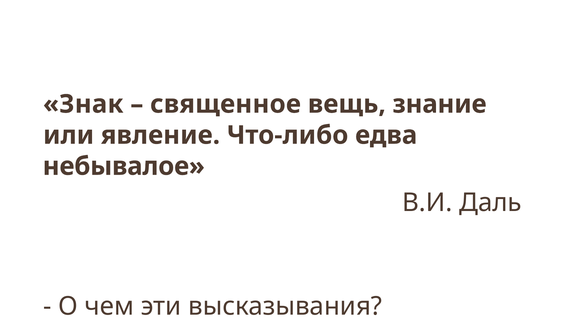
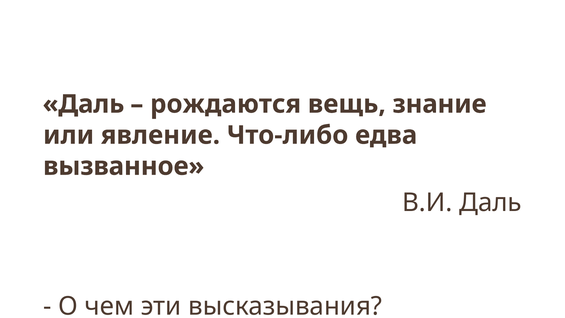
Знак at (83, 104): Знак -> Даль
священное: священное -> рождаются
небывалое: небывалое -> вызванное
